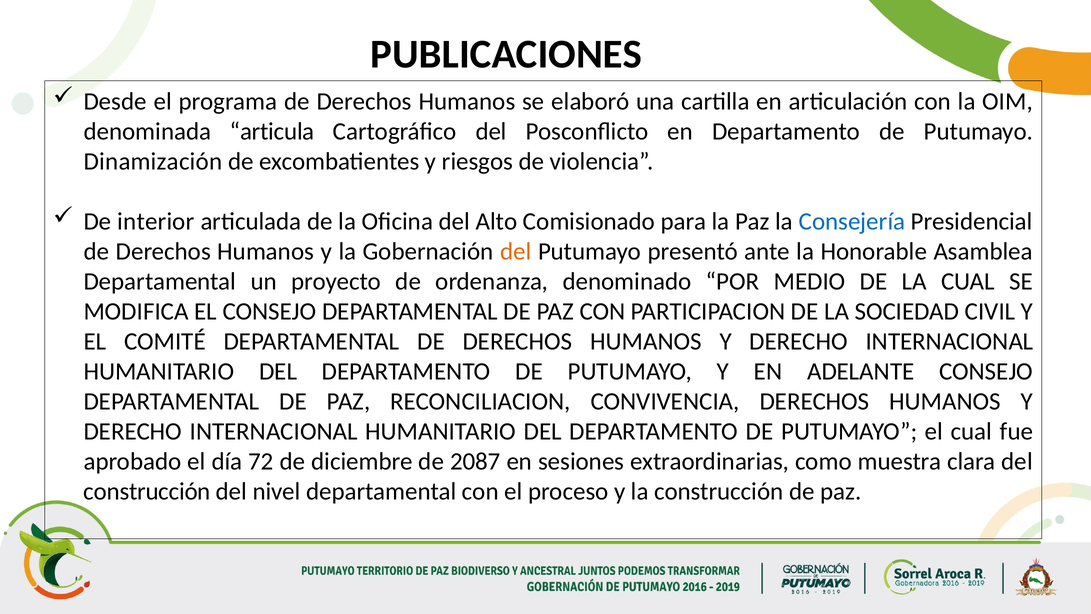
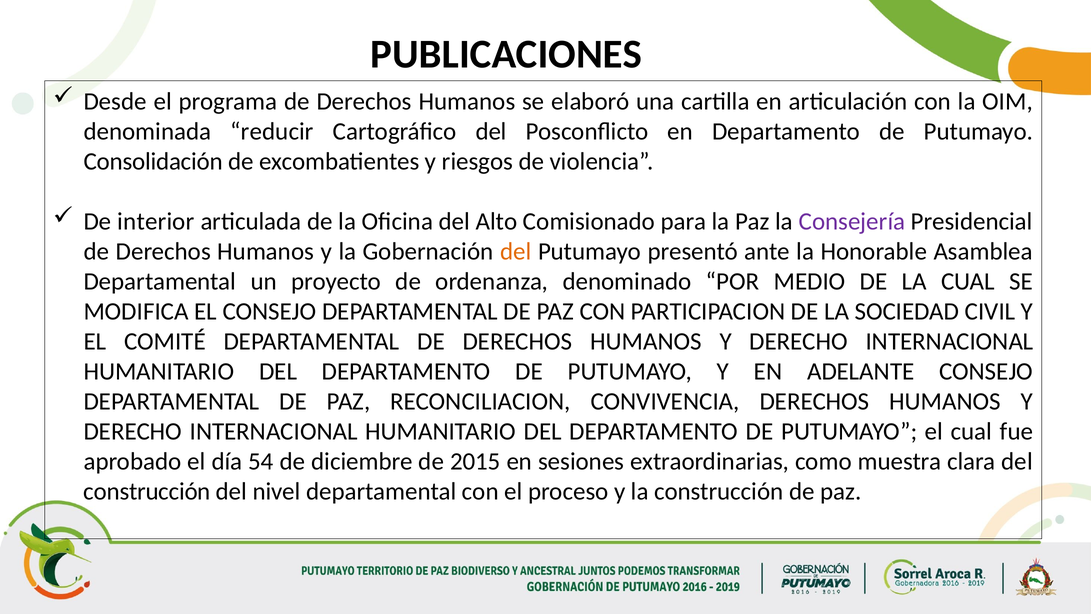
articula: articula -> reducir
Dinamización: Dinamización -> Consolidación
Consejería colour: blue -> purple
72: 72 -> 54
2087: 2087 -> 2015
